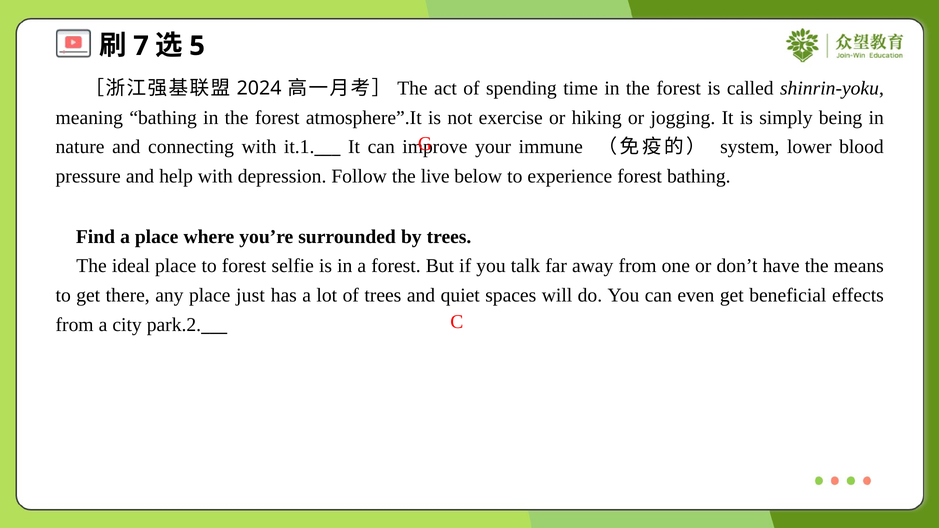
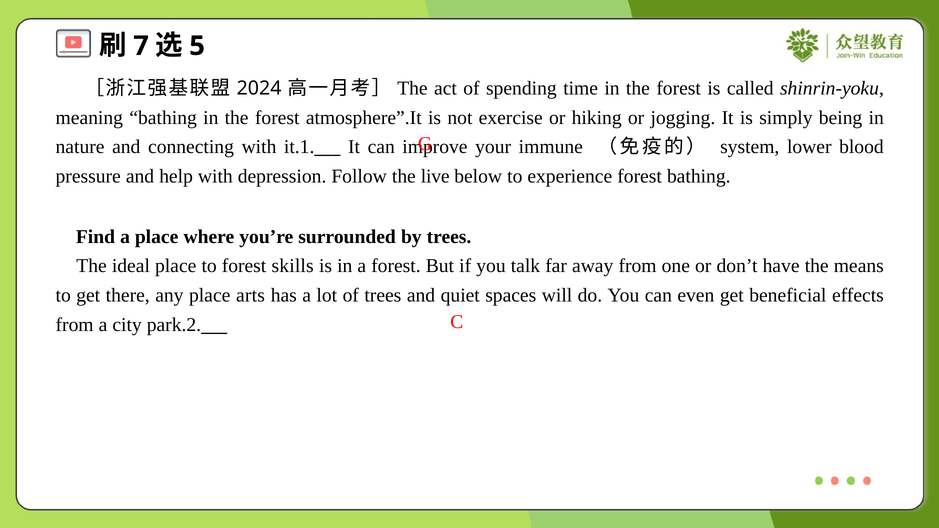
selfie: selfie -> skills
just: just -> arts
